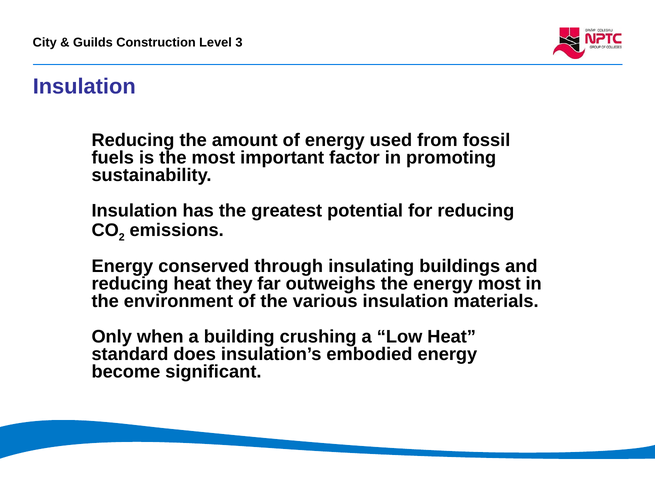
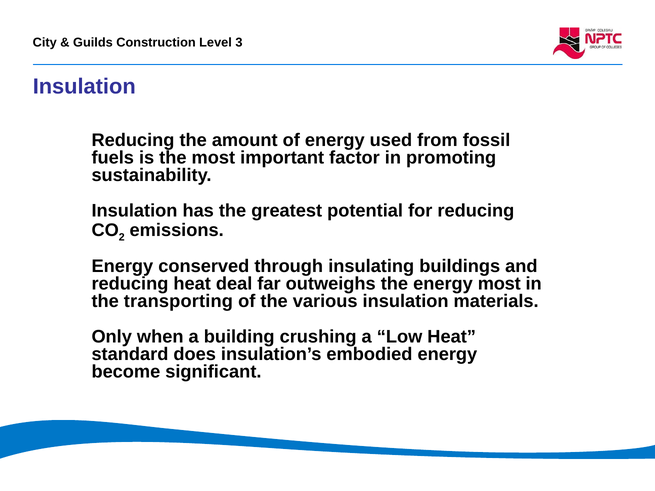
they: they -> deal
environment: environment -> transporting
